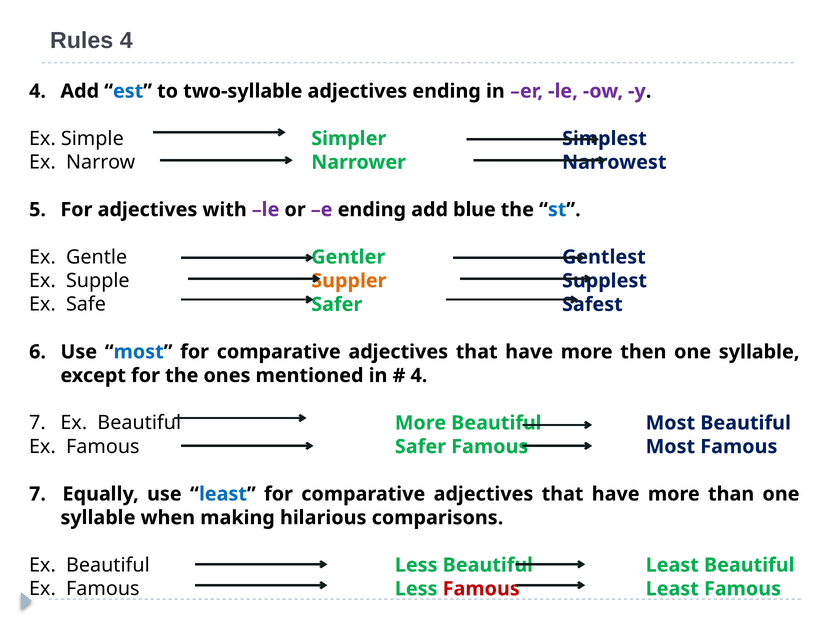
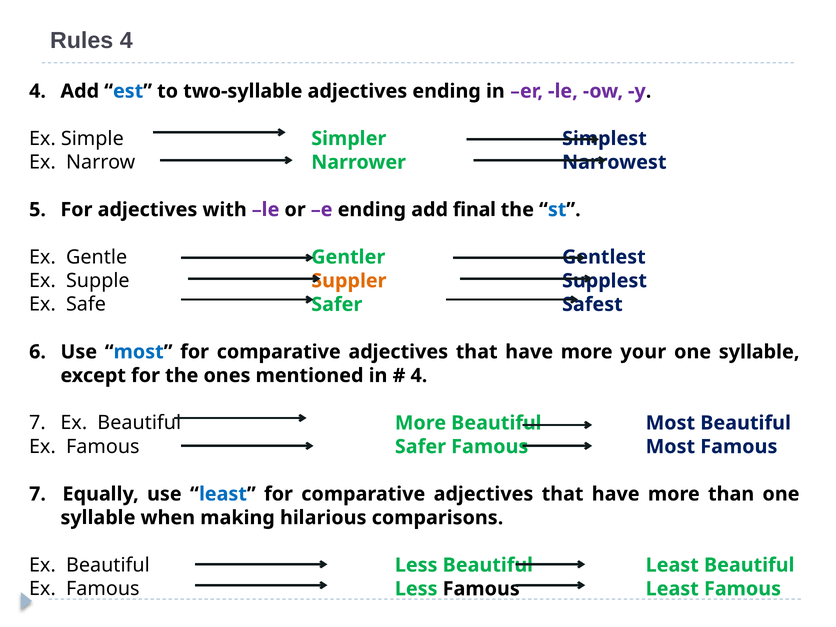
blue: blue -> final
then: then -> your
Famous at (481, 589) colour: red -> black
